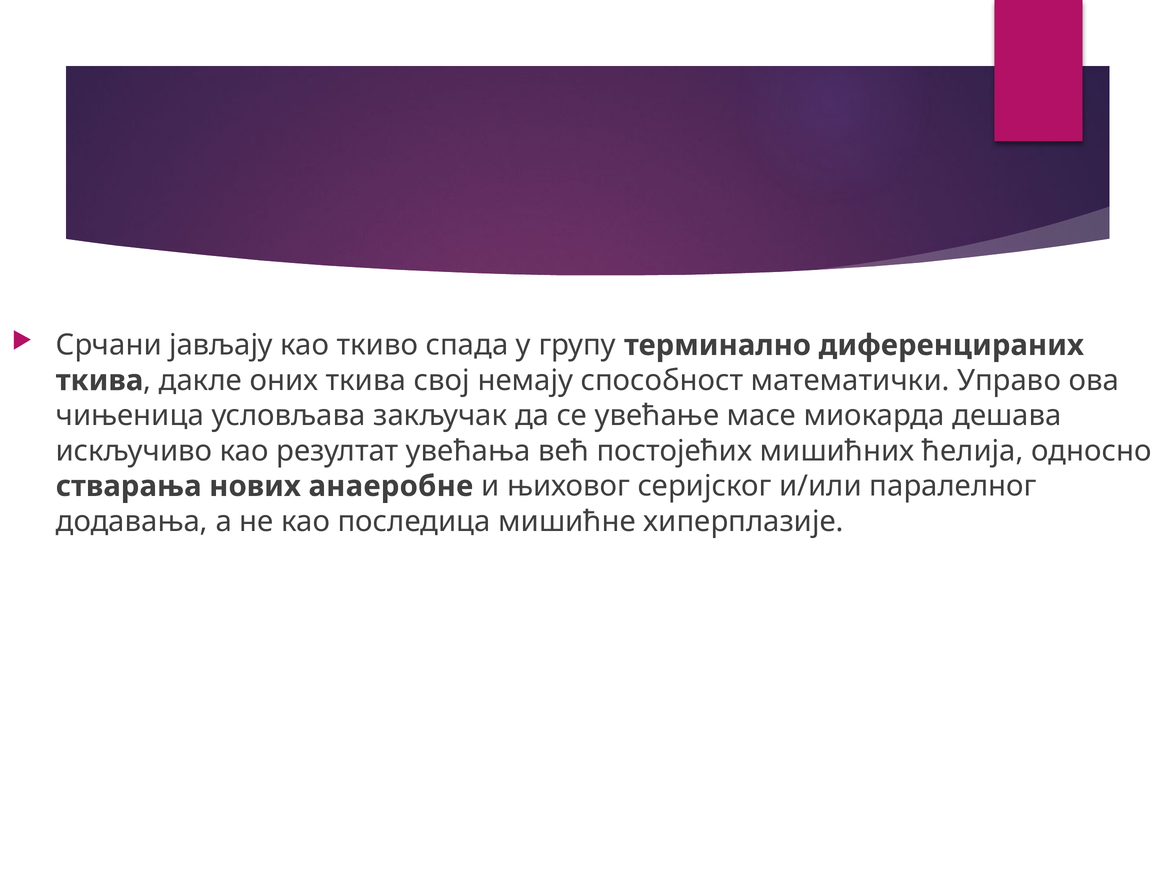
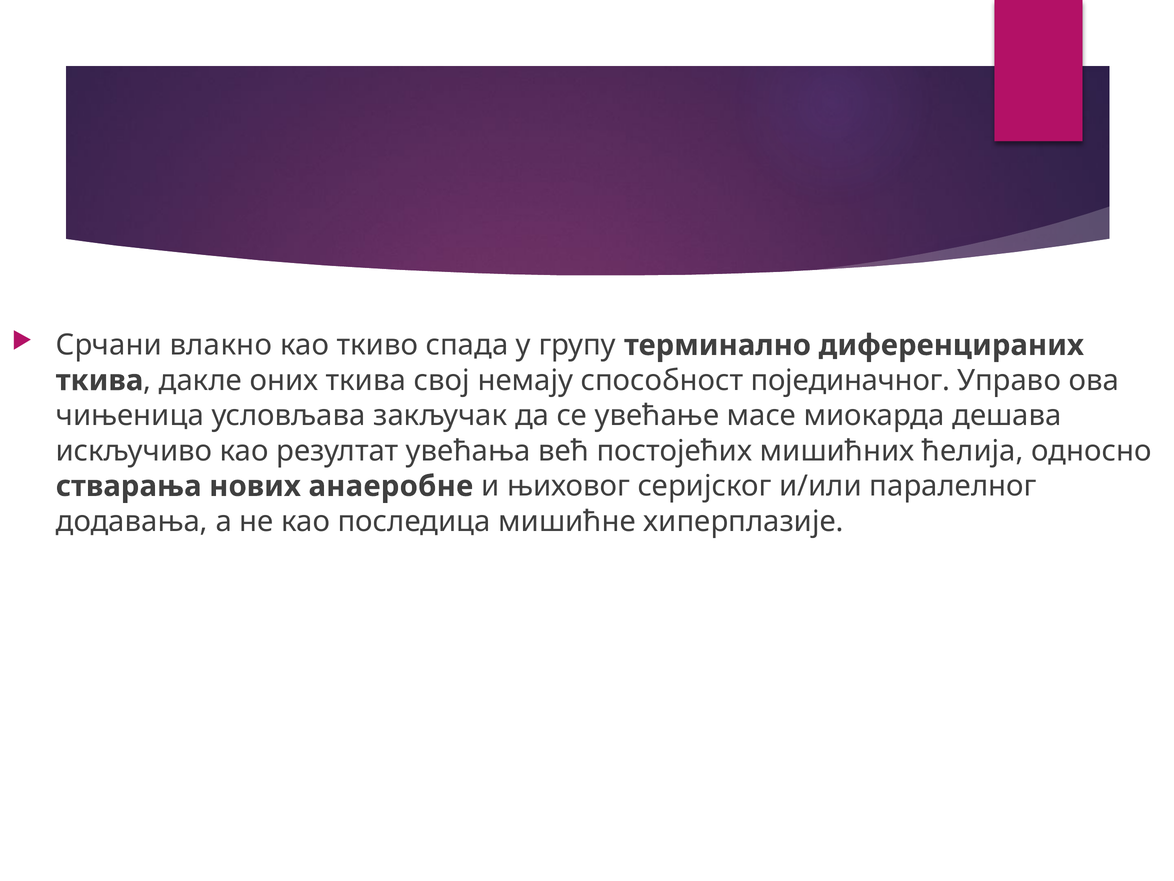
јављају: јављају -> влакно
математички: математички -> појединачног
